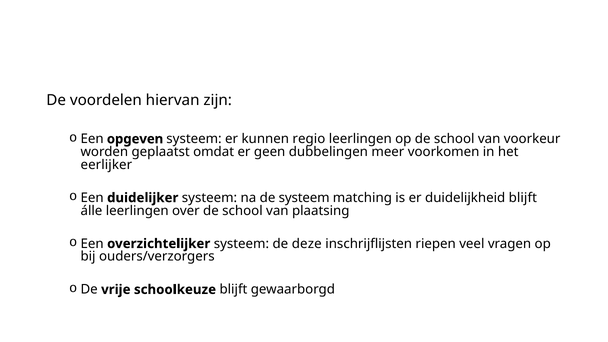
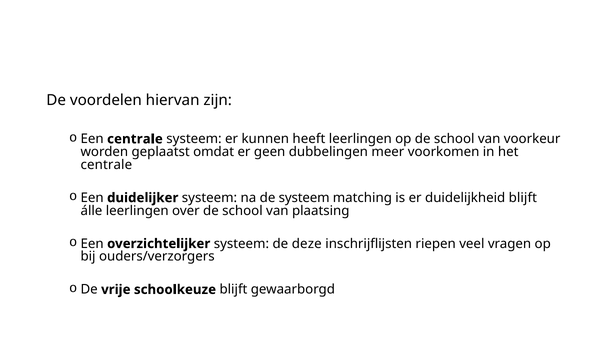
Een opgeven: opgeven -> centrale
regio: regio -> heeft
eerlijker at (106, 165): eerlijker -> centrale
